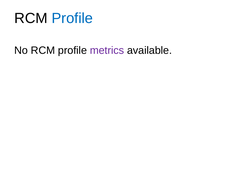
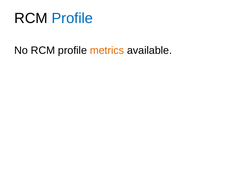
metrics colour: purple -> orange
